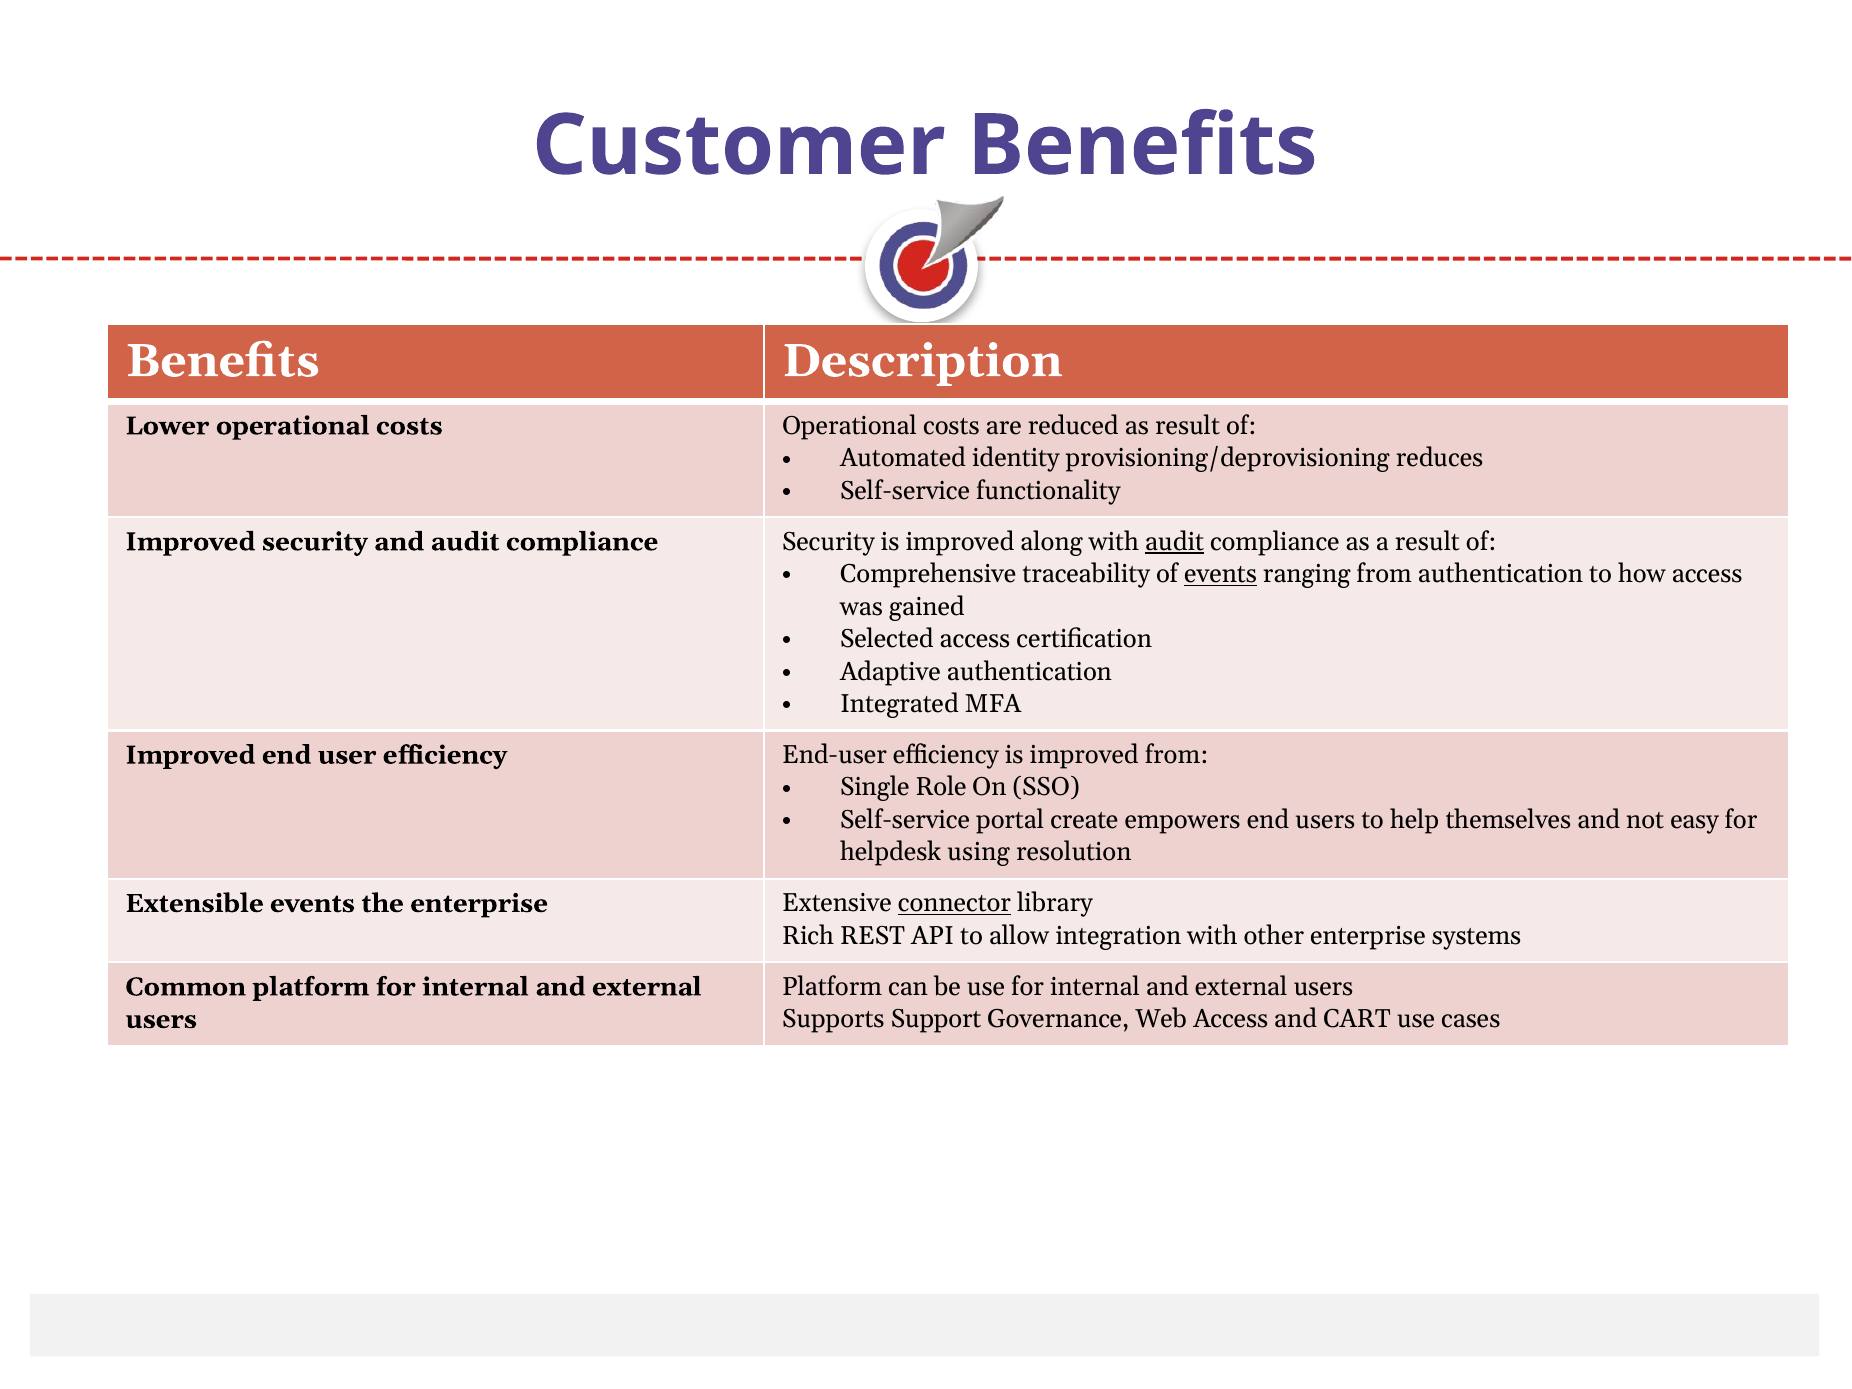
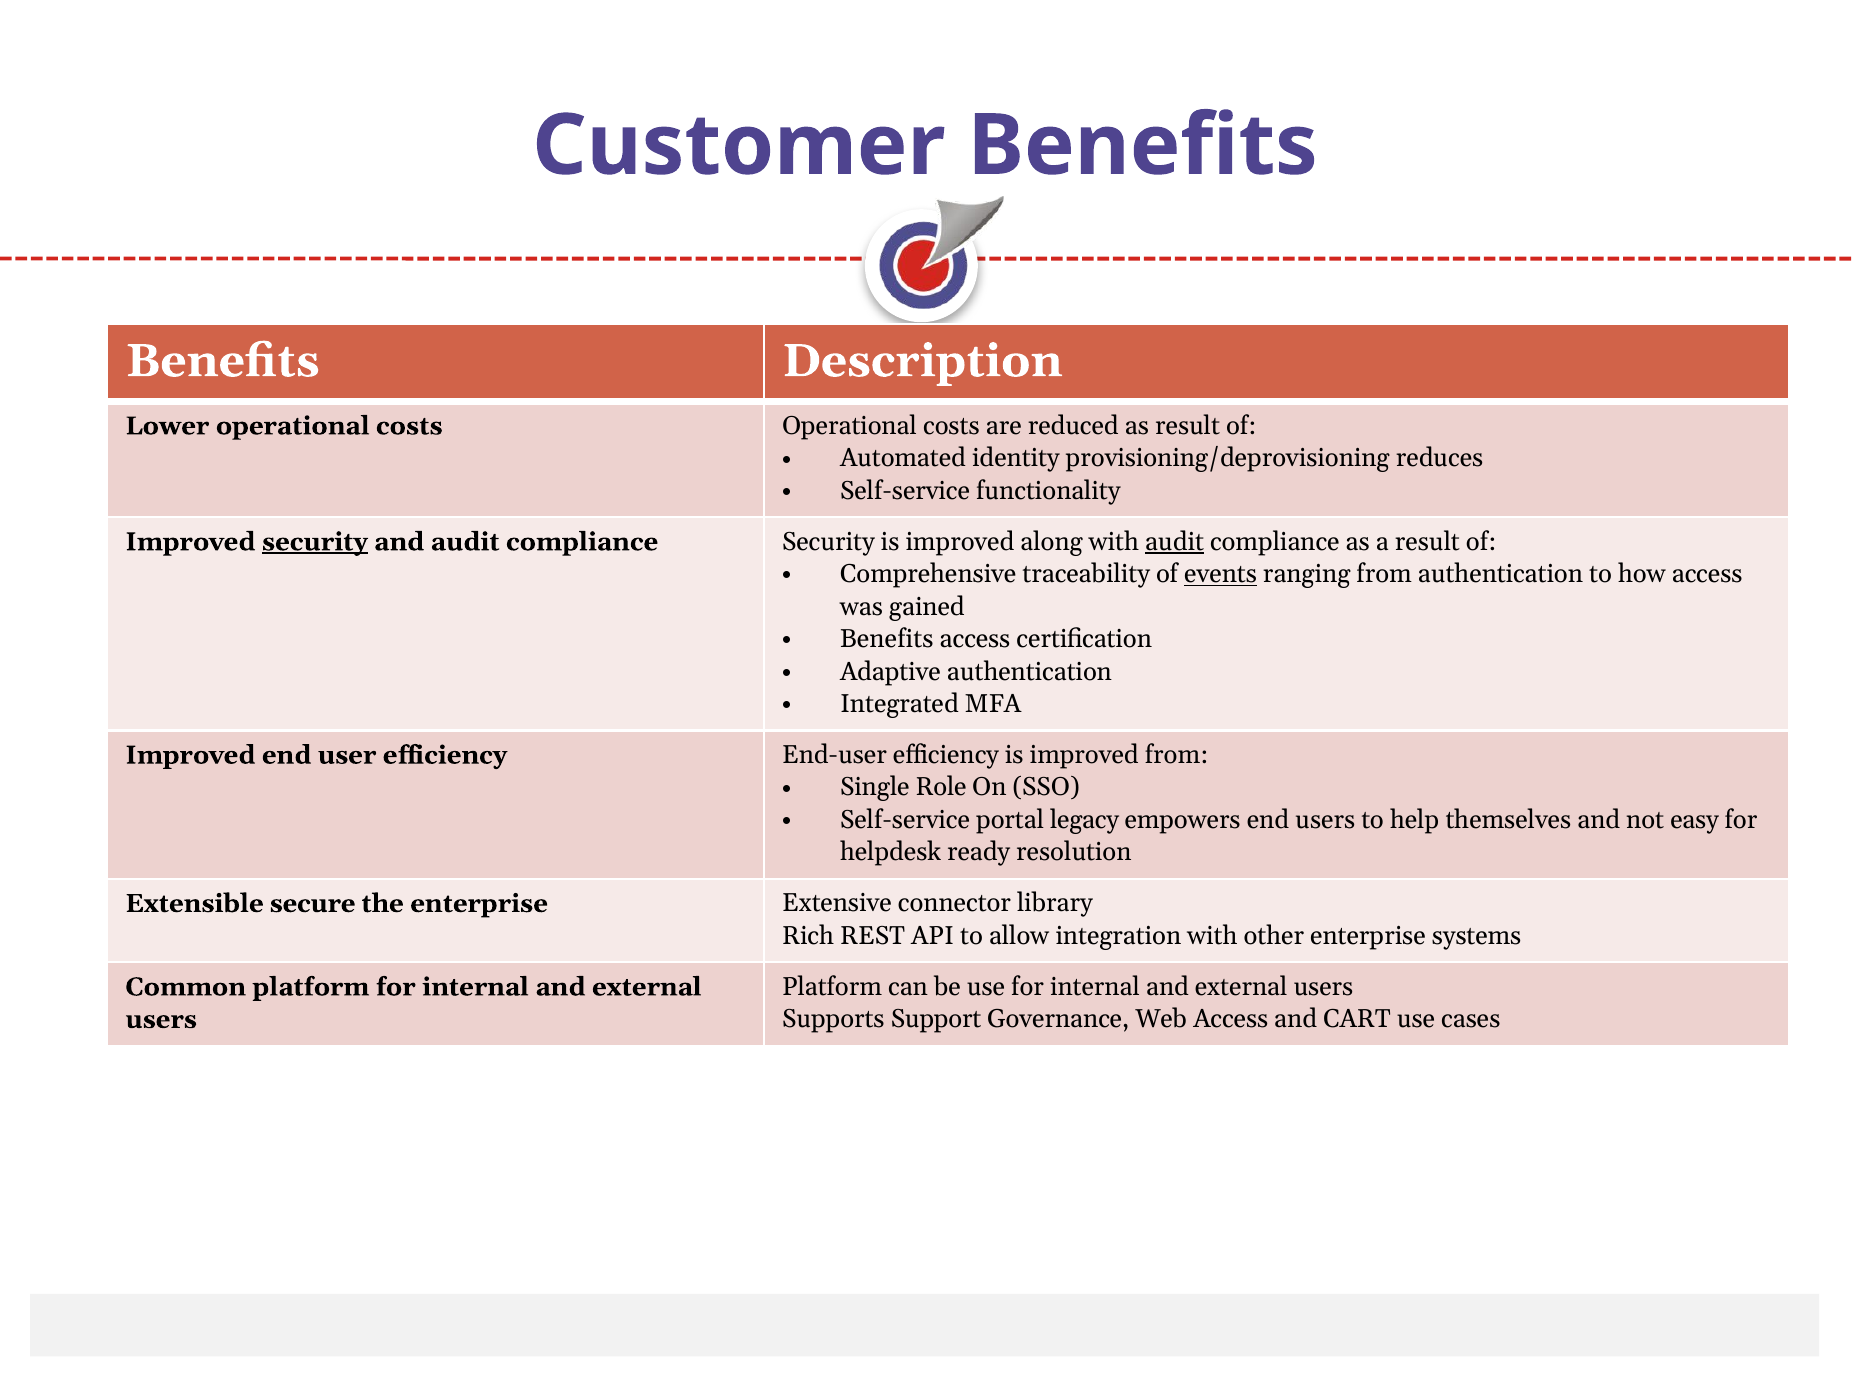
security at (315, 542) underline: none -> present
Selected at (887, 639): Selected -> Benefits
create: create -> legacy
using: using -> ready
Extensible events: events -> secure
connector underline: present -> none
